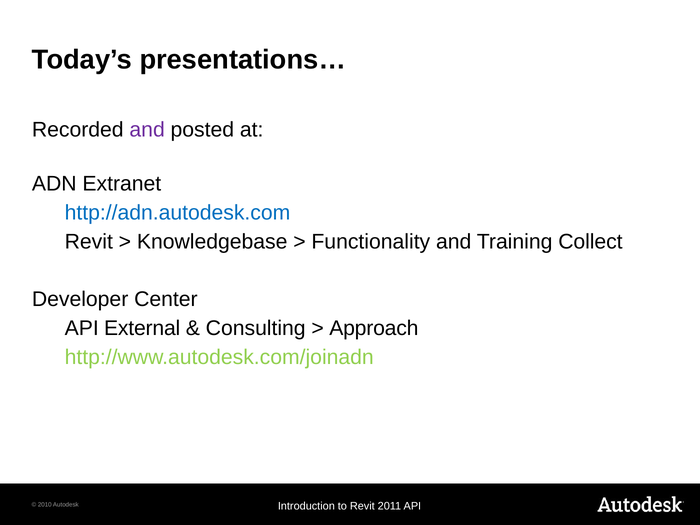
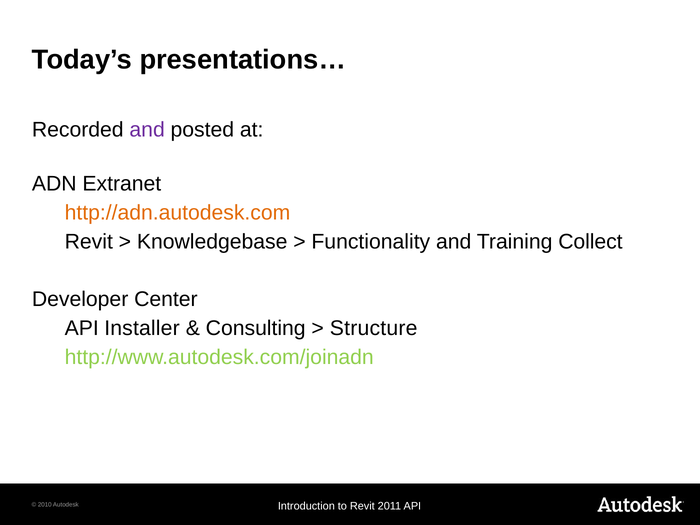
http://adn.autodesk.com colour: blue -> orange
External: External -> Installer
Approach: Approach -> Structure
